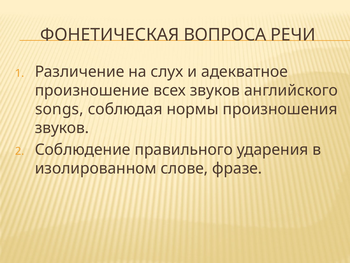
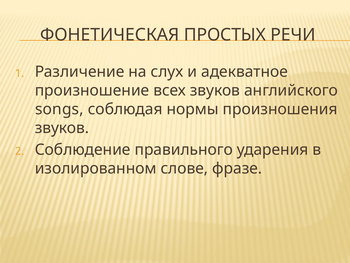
ВОПРОСА: ВОПРОСА -> ПРОСТЫХ
